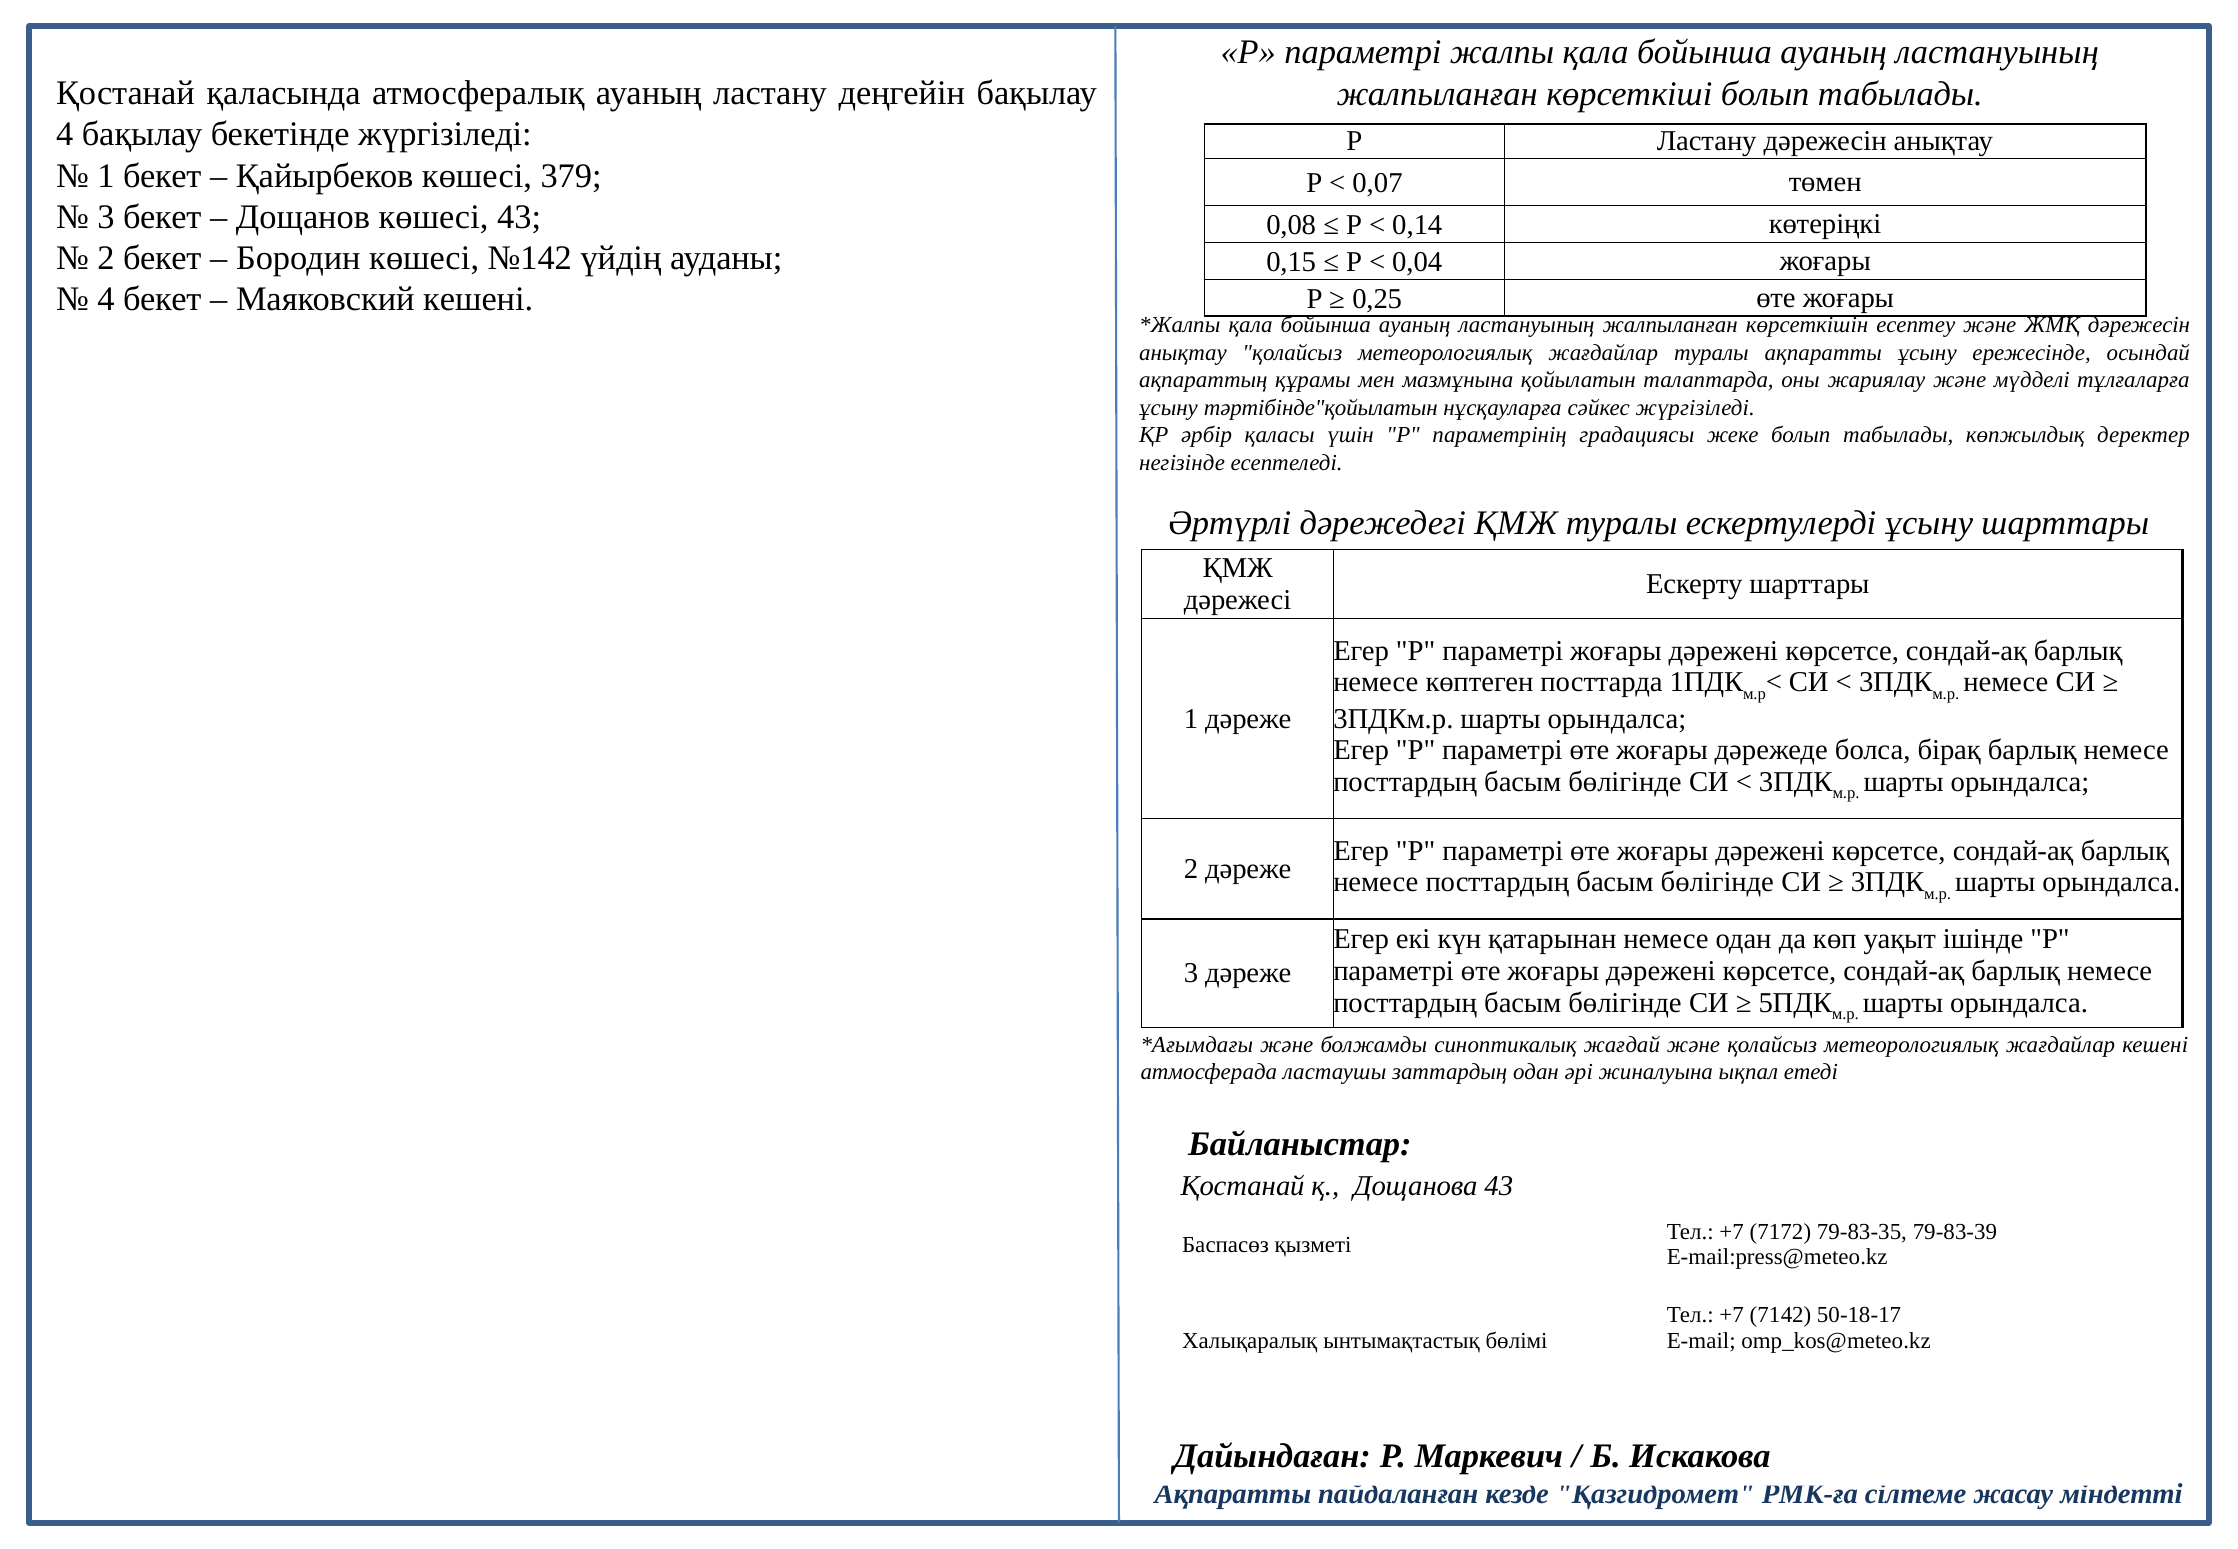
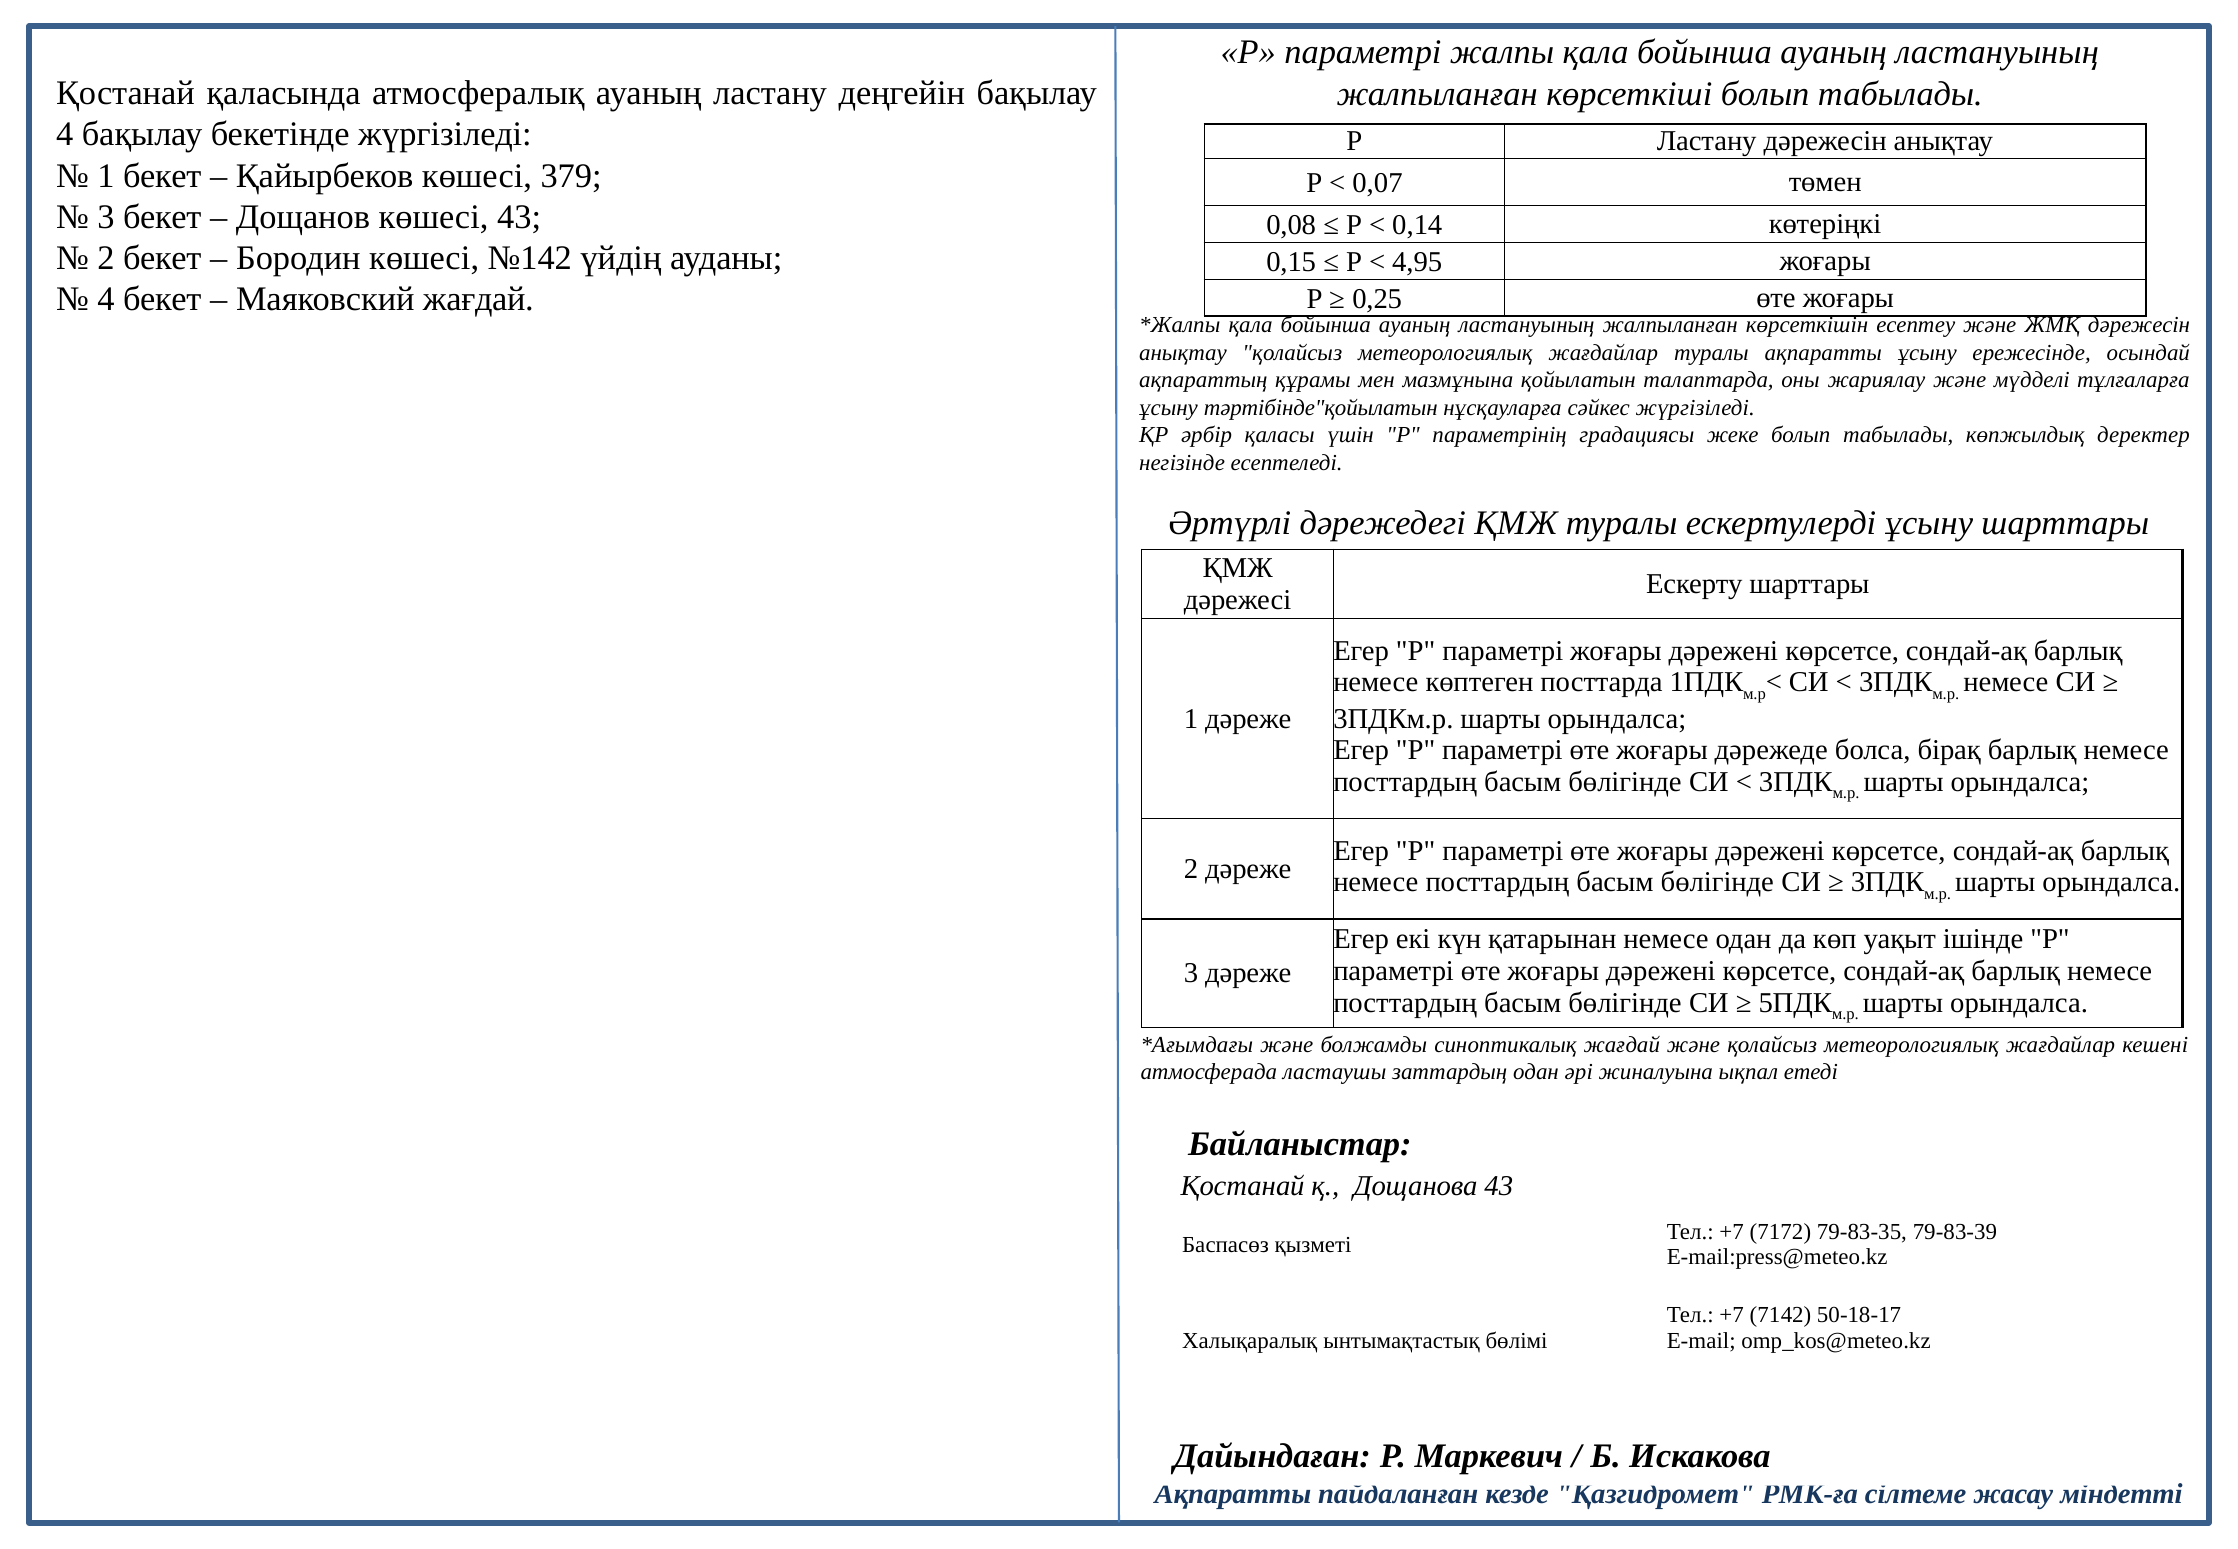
0,04: 0,04 -> 4,95
Маяковский кешені: кешені -> жағдай
